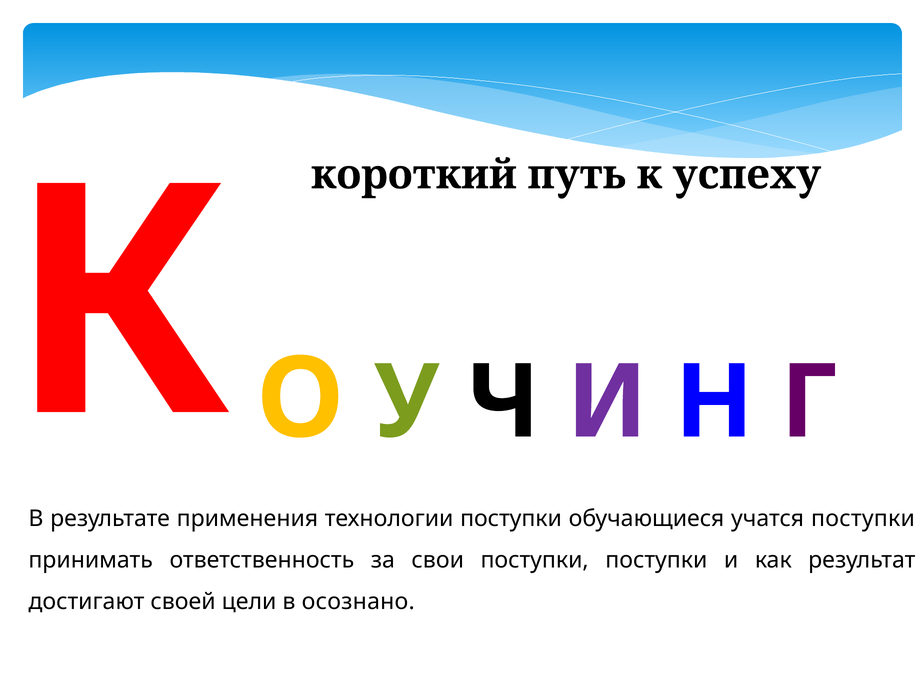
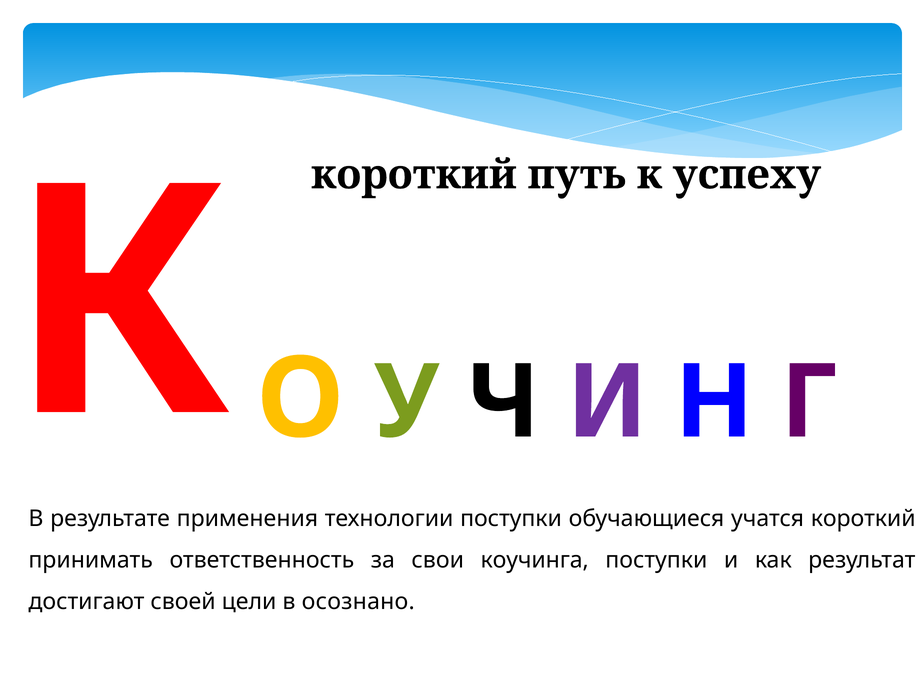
учатся поступки: поступки -> короткий
свои поступки: поступки -> коучинга
